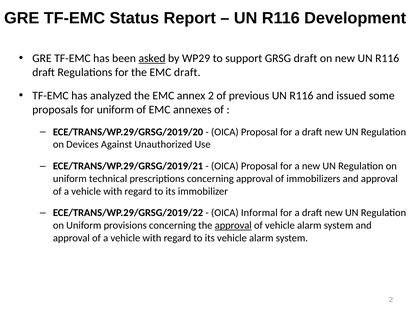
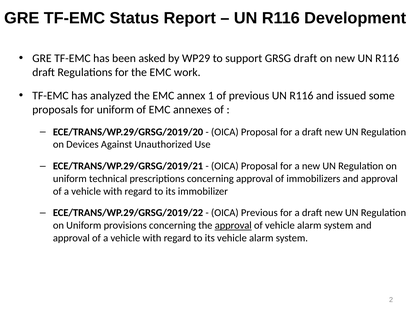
asked underline: present -> none
EMC draft: draft -> work
annex 2: 2 -> 1
OICA Informal: Informal -> Previous
